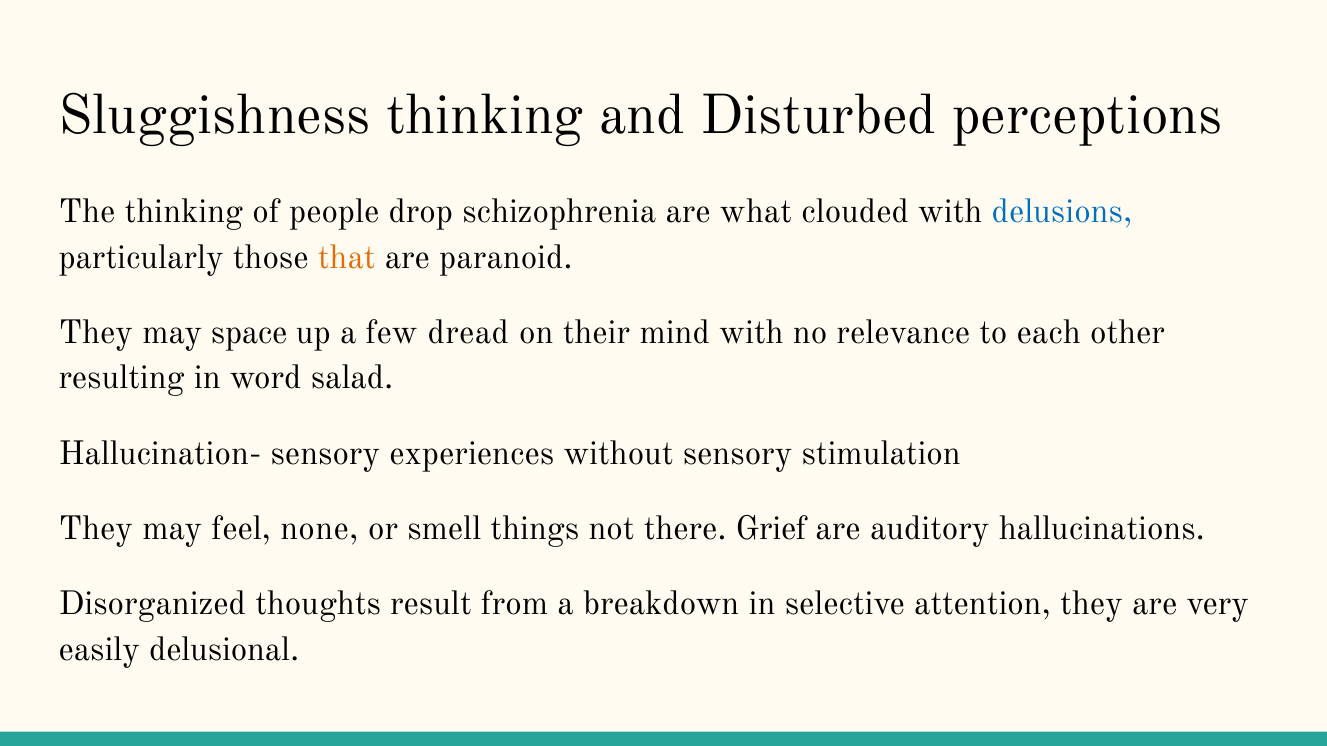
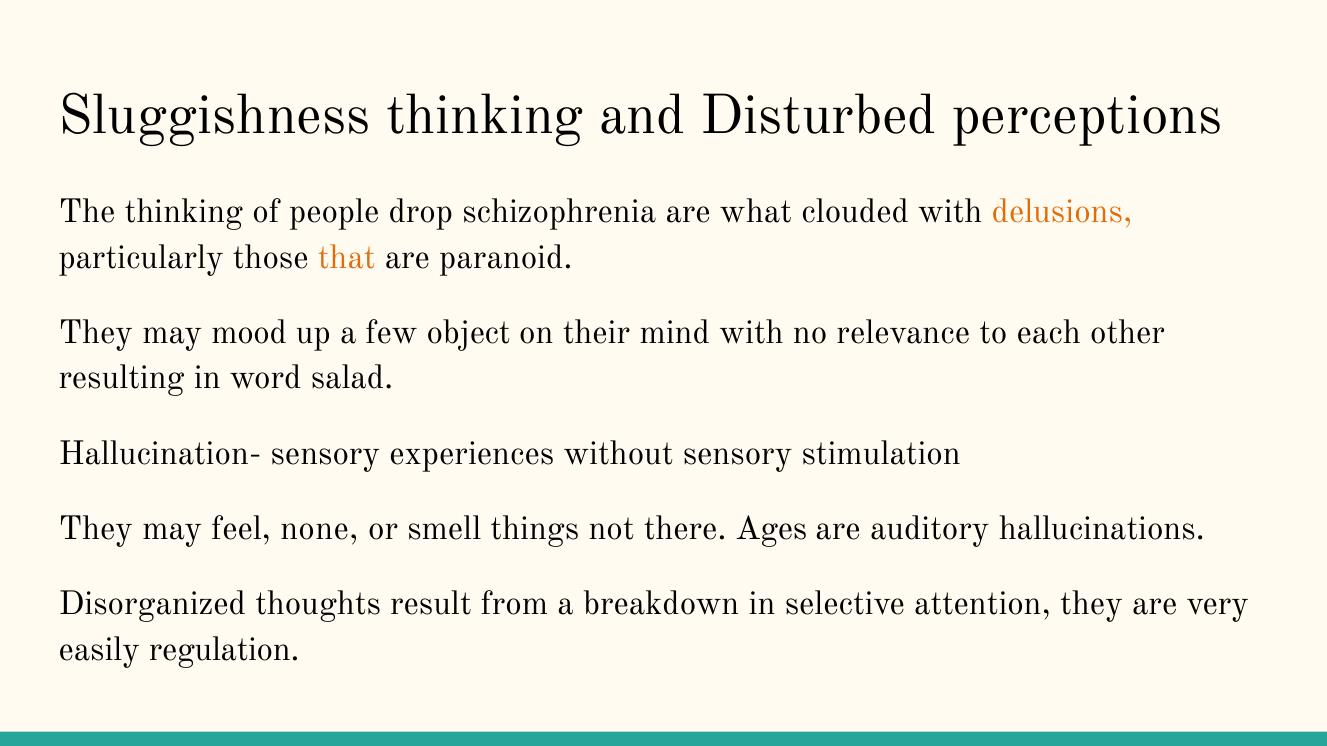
delusions colour: blue -> orange
space: space -> mood
dread: dread -> object
Grief: Grief -> Ages
delusional: delusional -> regulation
